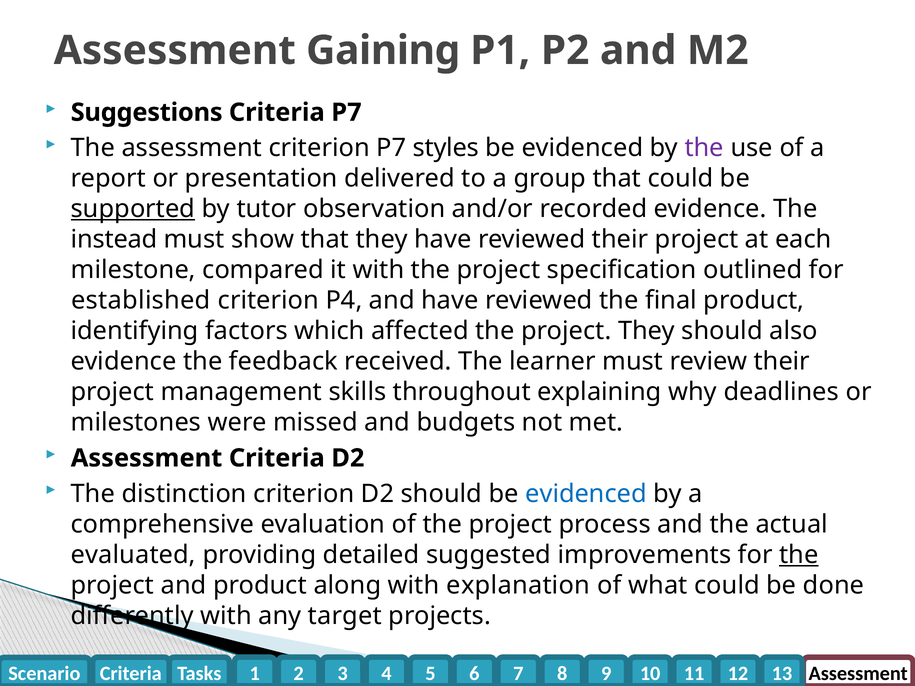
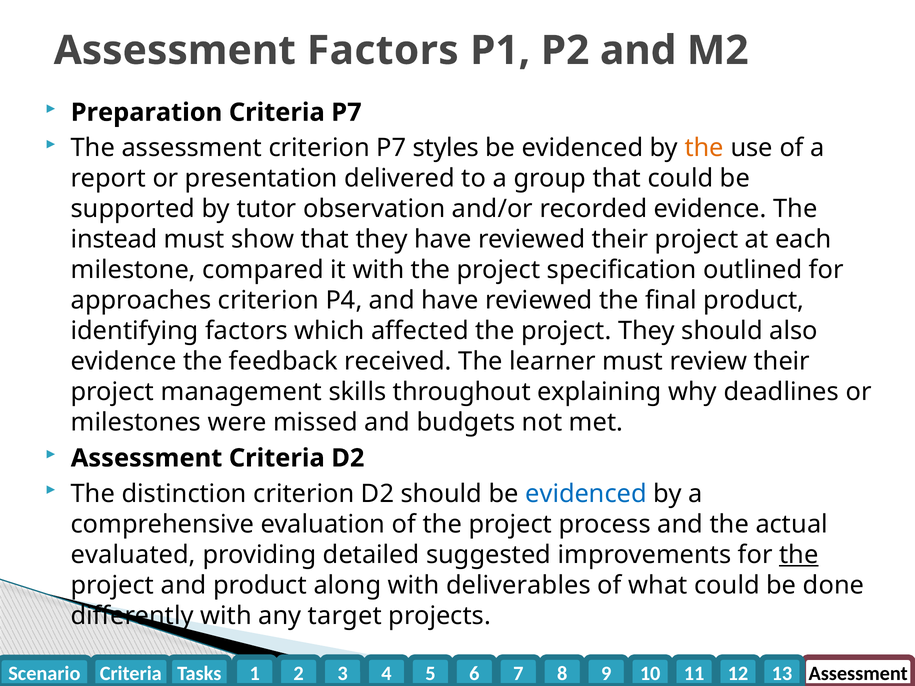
Assessment Gaining: Gaining -> Factors
Suggestions: Suggestions -> Preparation
the at (704, 148) colour: purple -> orange
supported underline: present -> none
established: established -> approaches
explanation: explanation -> deliverables
